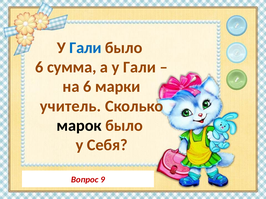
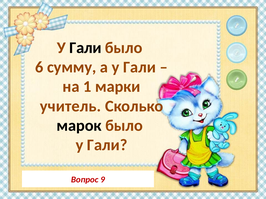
Гали at (85, 48) colour: blue -> black
сумма: сумма -> сумму
на 6: 6 -> 1
Себя at (107, 145): Себя -> Гали
